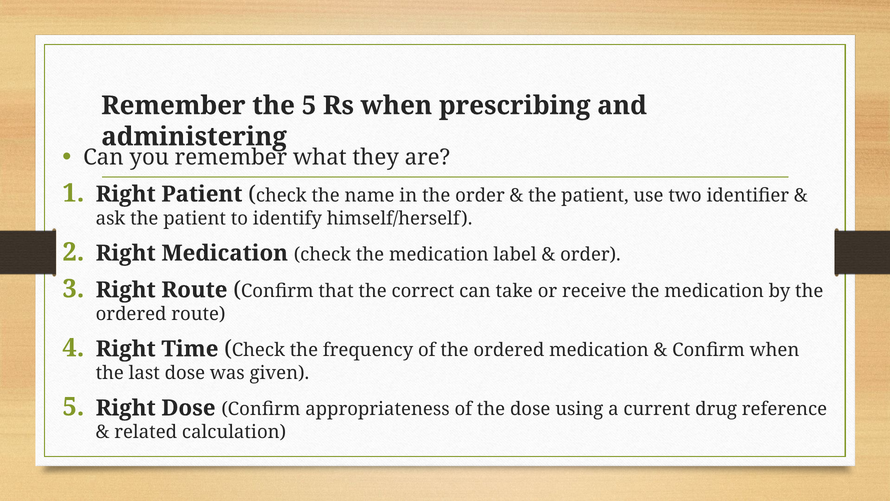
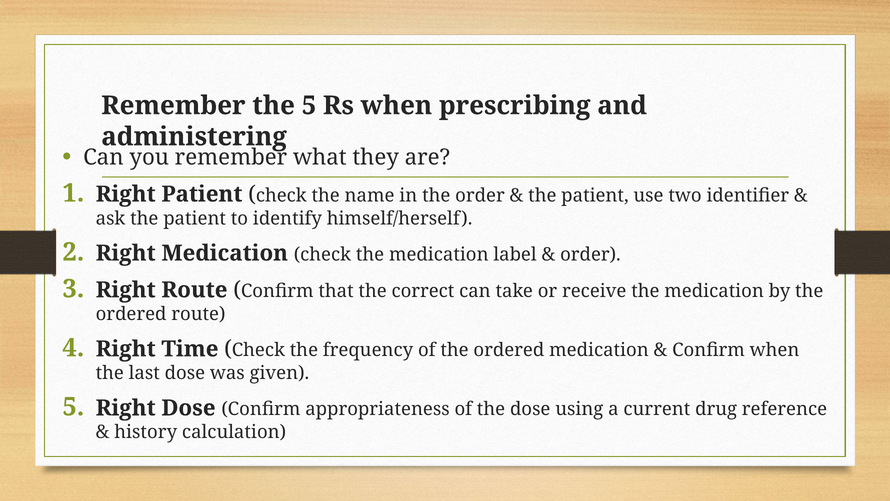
related: related -> history
